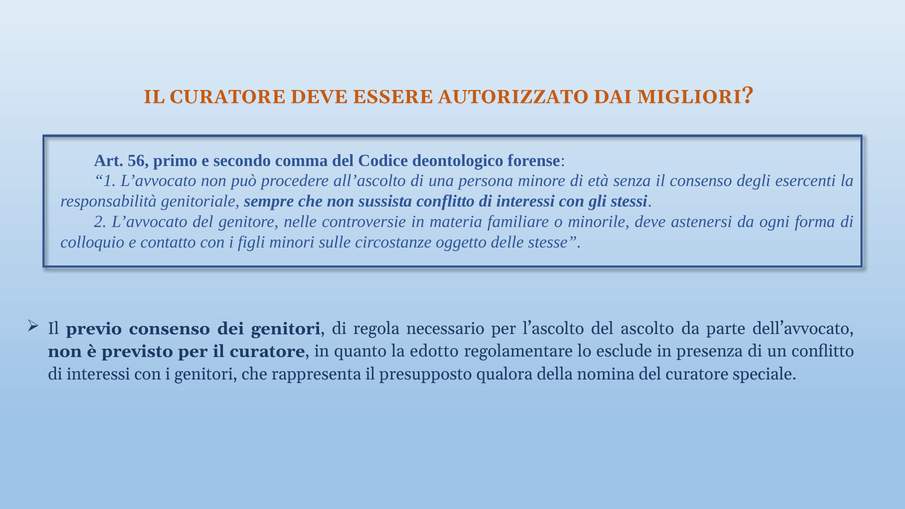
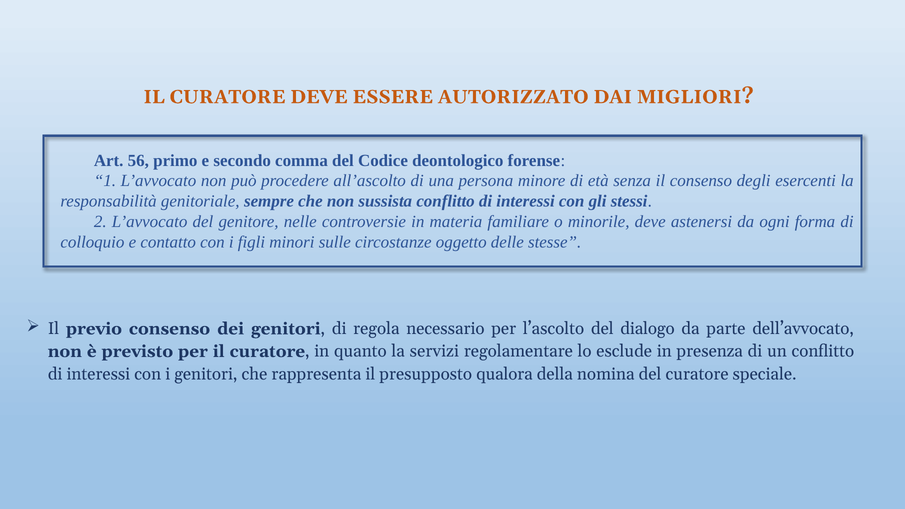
ascolto: ascolto -> dialogo
edotto: edotto -> servizi
